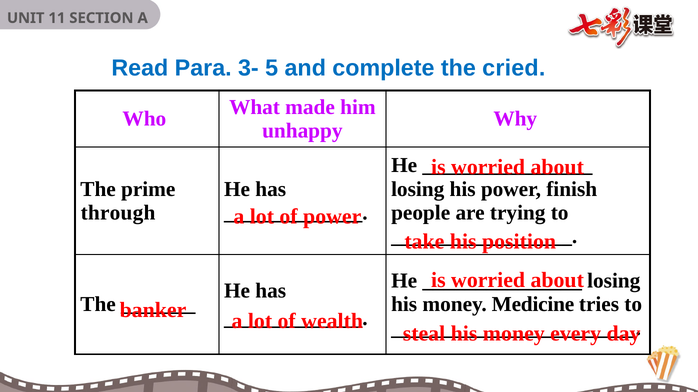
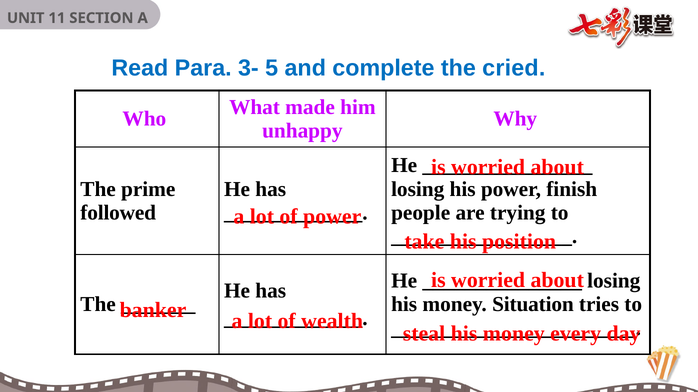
through: through -> followed
Medicine: Medicine -> Situation
